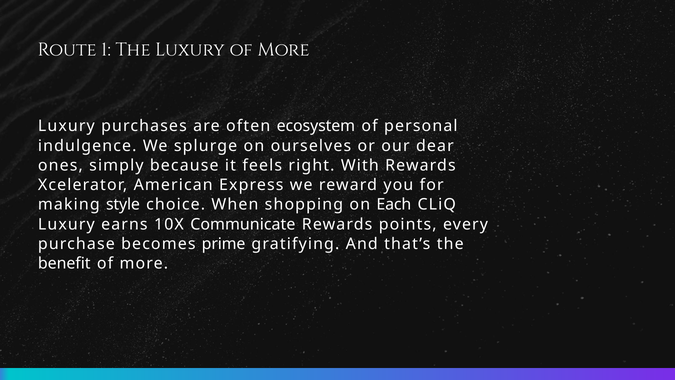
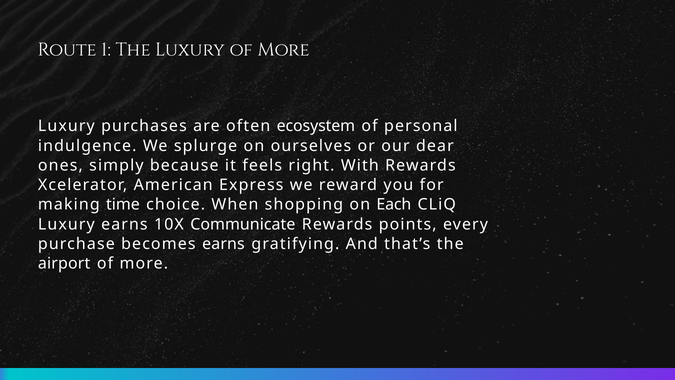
style: style -> time
becomes prime: prime -> earns
benefit: benefit -> airport
